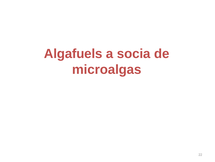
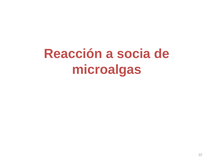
Algafuels: Algafuels -> Reacción
